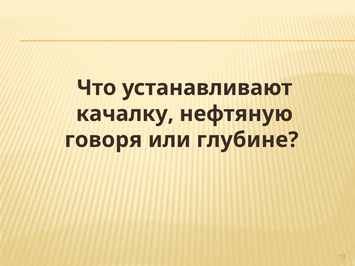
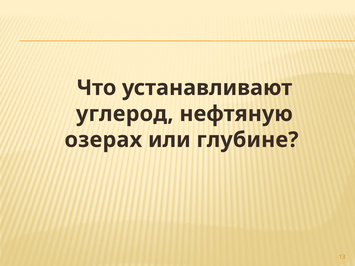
качалку: качалку -> углерод
говоря: говоря -> озерах
